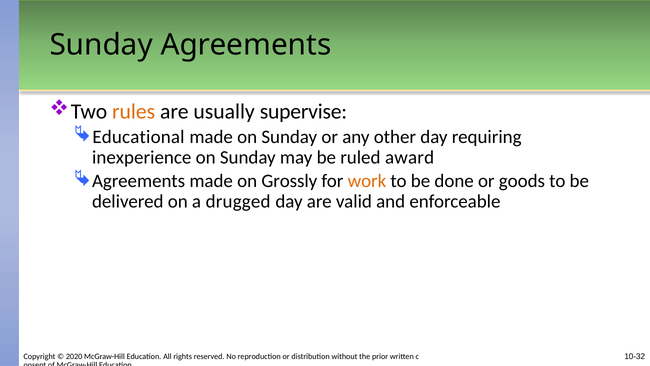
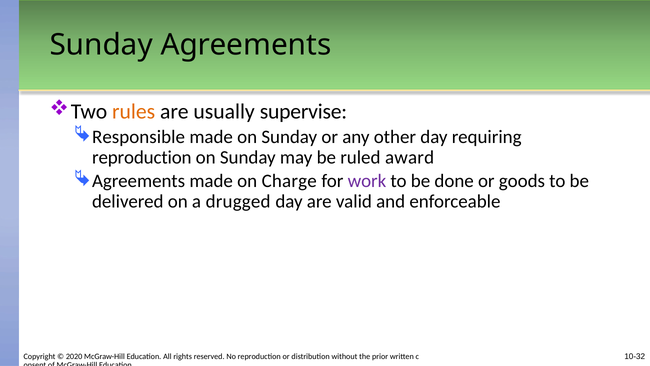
Educational: Educational -> Responsible
inexperience at (142, 157): inexperience -> reproduction
Grossly: Grossly -> Charge
work colour: orange -> purple
